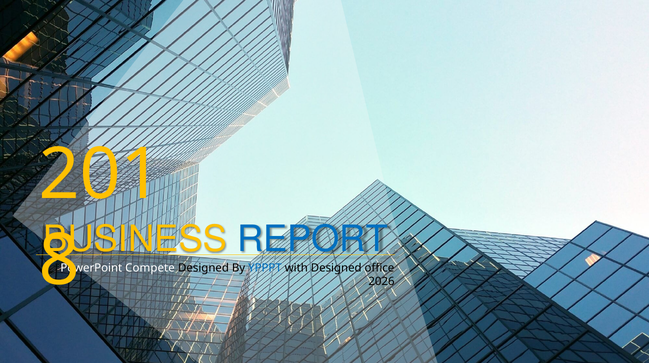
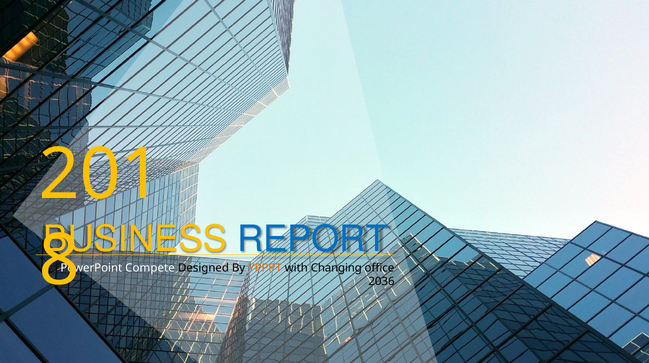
YPPPT colour: blue -> orange
with Designed: Designed -> Changing
2026: 2026 -> 2036
